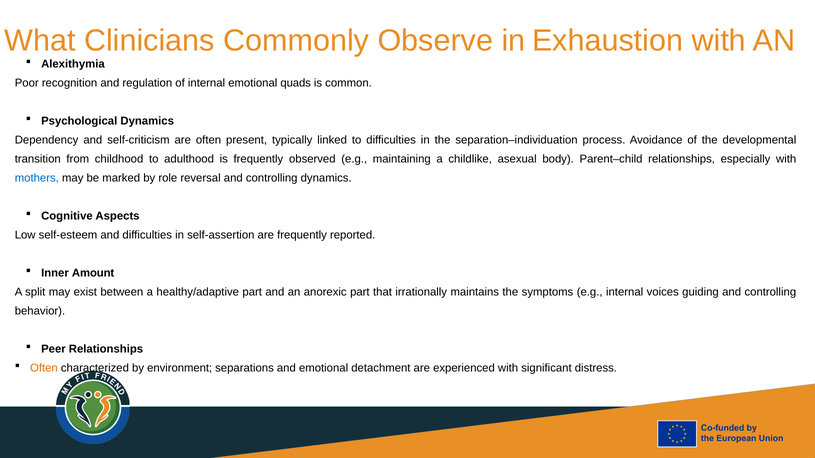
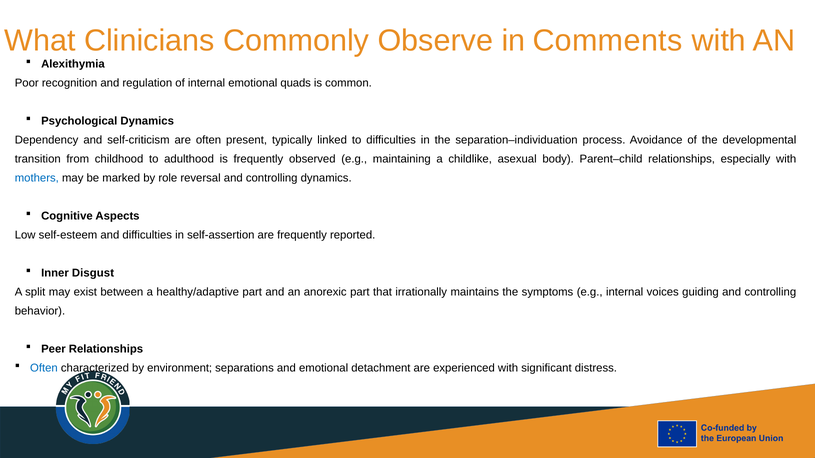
Exhaustion: Exhaustion -> Comments
Amount: Amount -> Disgust
Often at (44, 368) colour: orange -> blue
